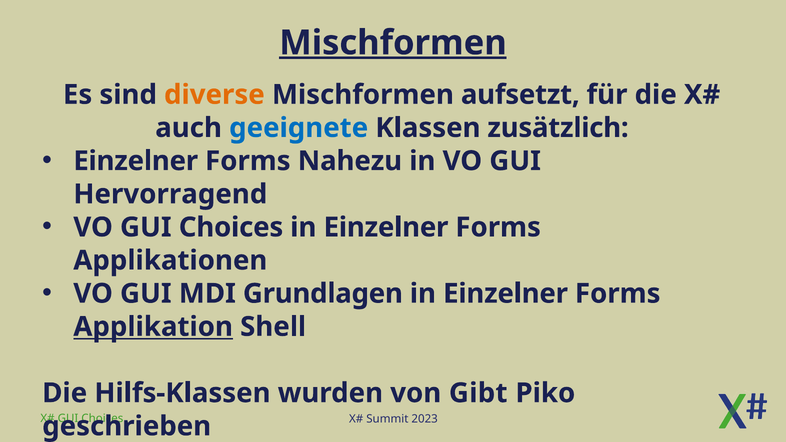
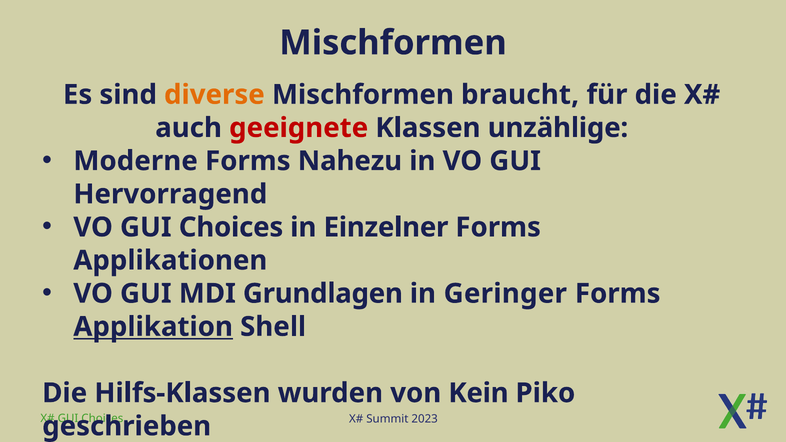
Mischformen at (393, 43) underline: present -> none
aufsetzt: aufsetzt -> braucht
geeignete colour: blue -> red
zusätzlich: zusätzlich -> unzählige
Einzelner at (136, 161): Einzelner -> Moderne
Einzelner at (506, 294): Einzelner -> Geringer
Gibt: Gibt -> Kein
